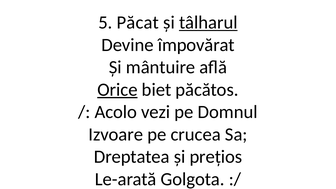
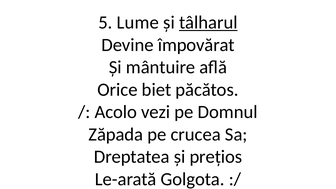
Păcat: Păcat -> Lume
Orice underline: present -> none
Izvoare: Izvoare -> Zăpada
